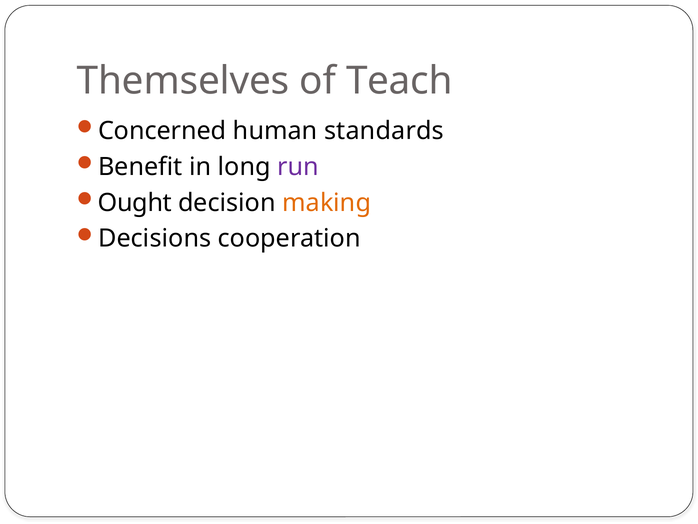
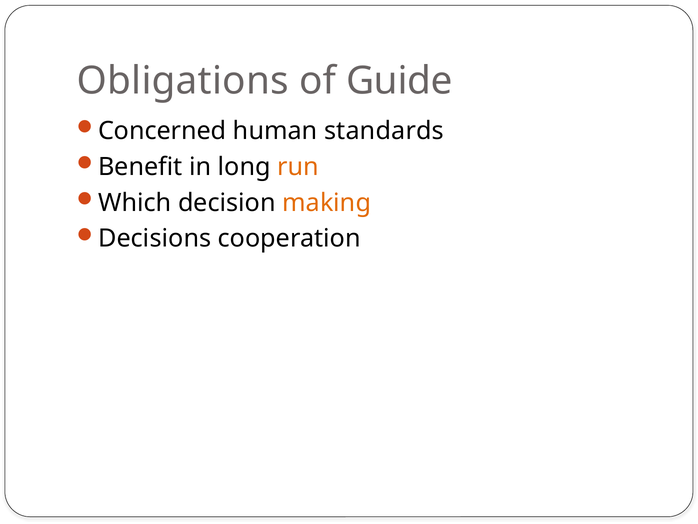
Themselves: Themselves -> Obligations
Teach: Teach -> Guide
run colour: purple -> orange
Ought: Ought -> Which
